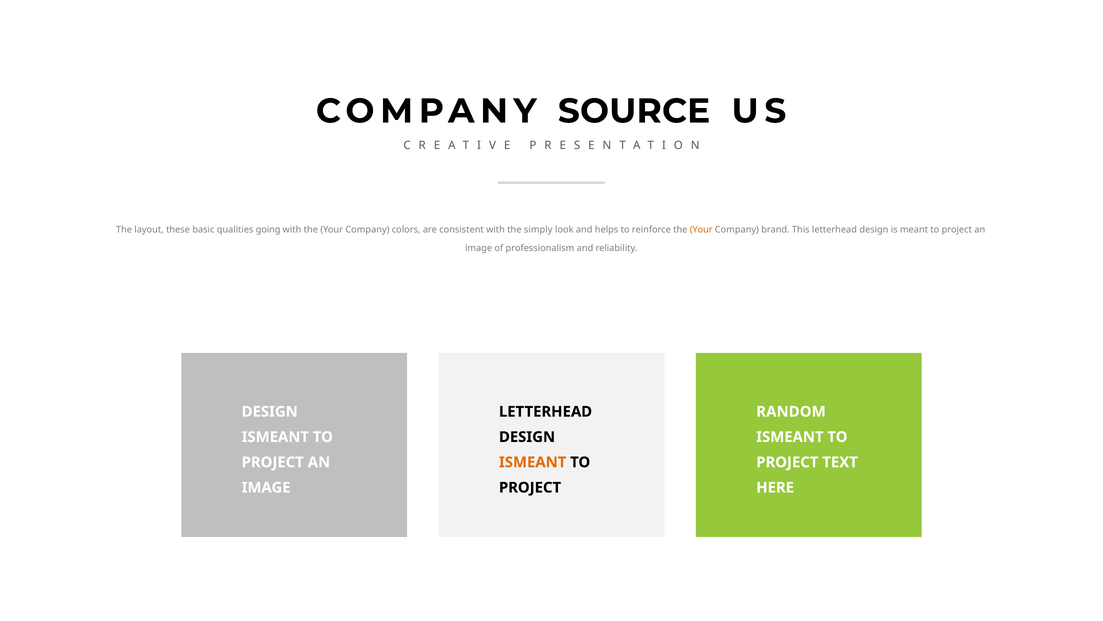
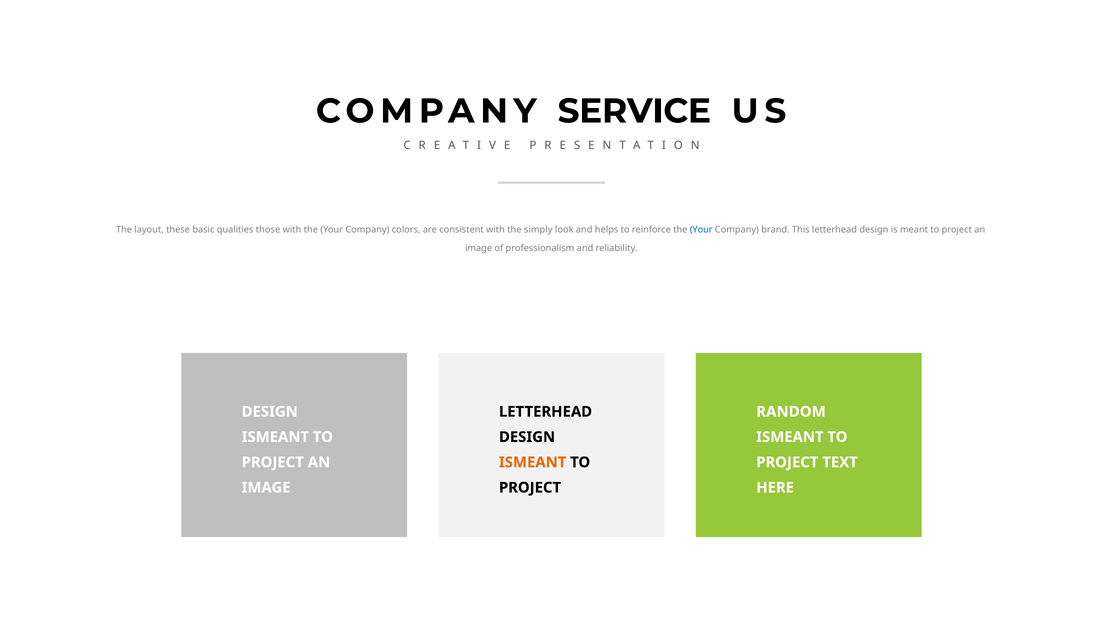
SOURCE: SOURCE -> SERVICE
going: going -> those
Your at (701, 230) colour: orange -> blue
